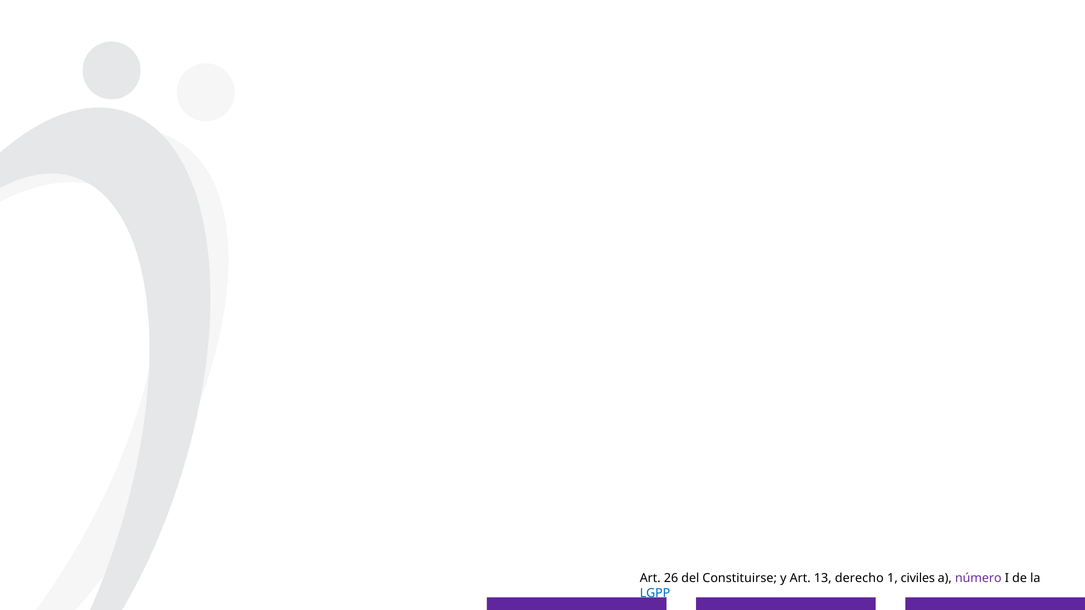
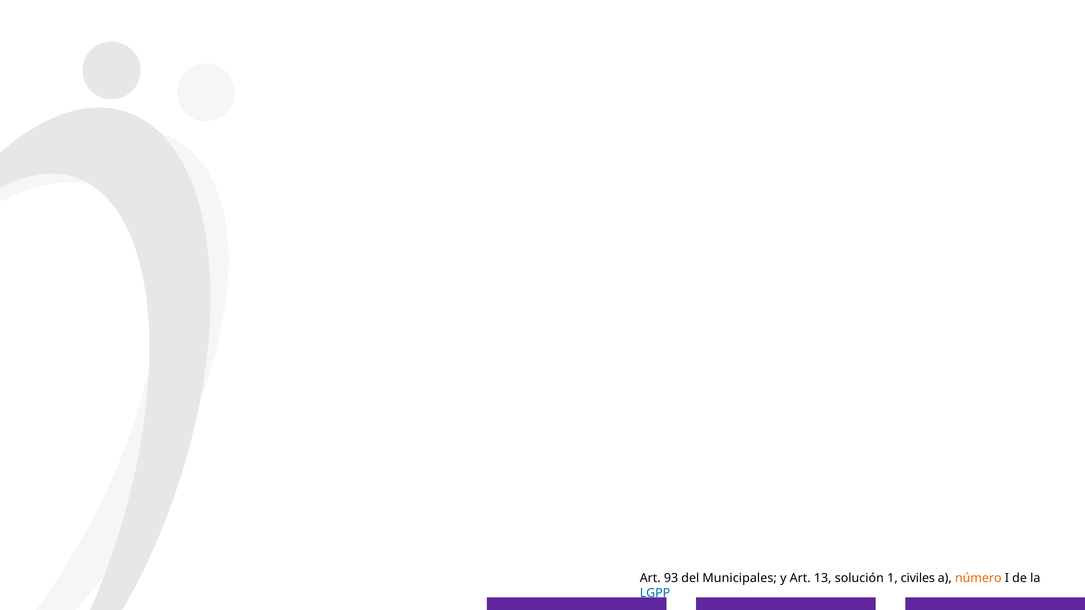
26: 26 -> 93
Constituirse: Constituirse -> Municipales
derecho: derecho -> solución
número colour: purple -> orange
